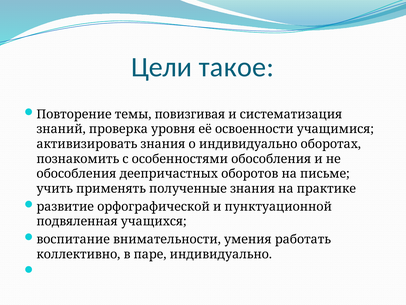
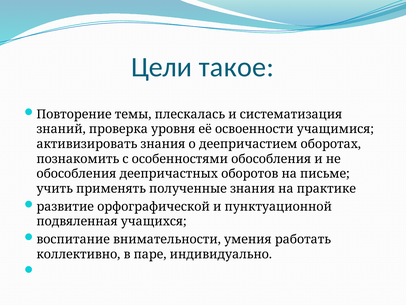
повизгивая: повизгивая -> плескалась
о индивидуально: индивидуально -> деепричастием
